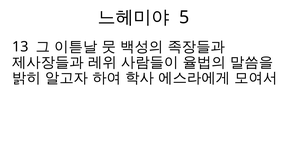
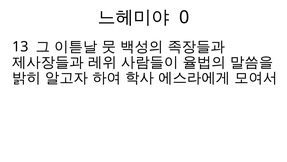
5: 5 -> 0
